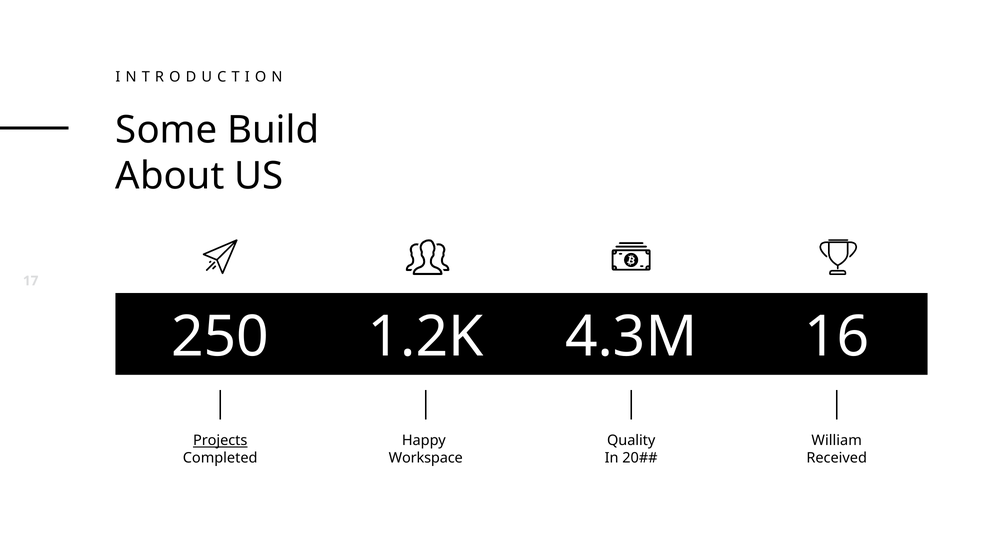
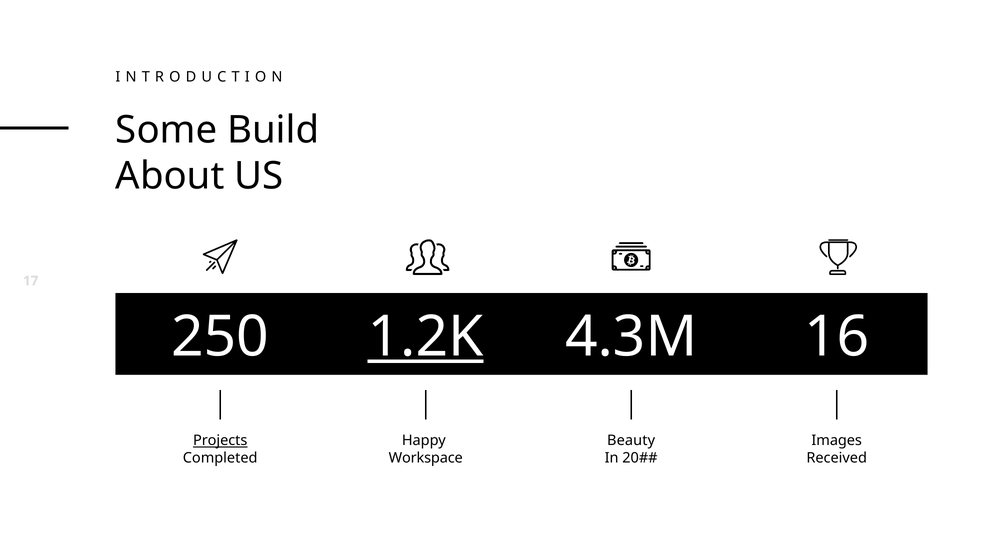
1.2K underline: none -> present
Quality: Quality -> Beauty
William: William -> Images
